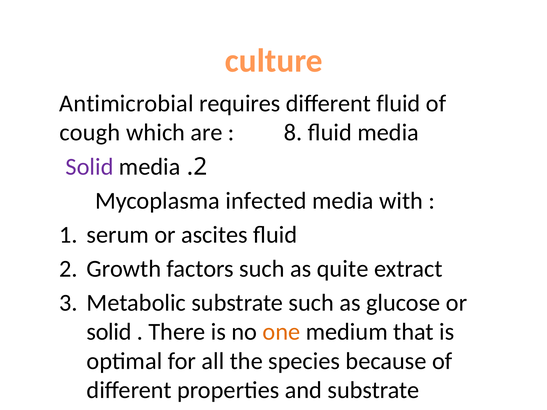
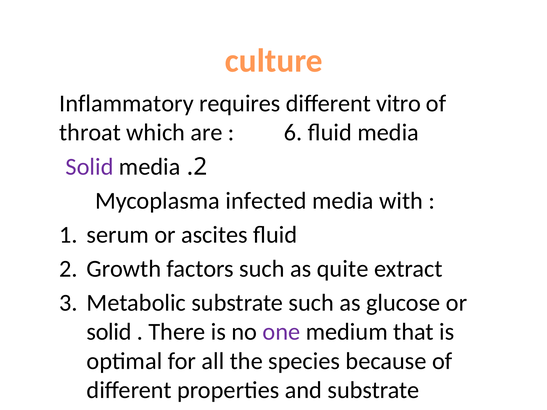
Antimicrobial: Antimicrobial -> Inflammatory
different fluid: fluid -> vitro
cough: cough -> throat
8: 8 -> 6
one colour: orange -> purple
